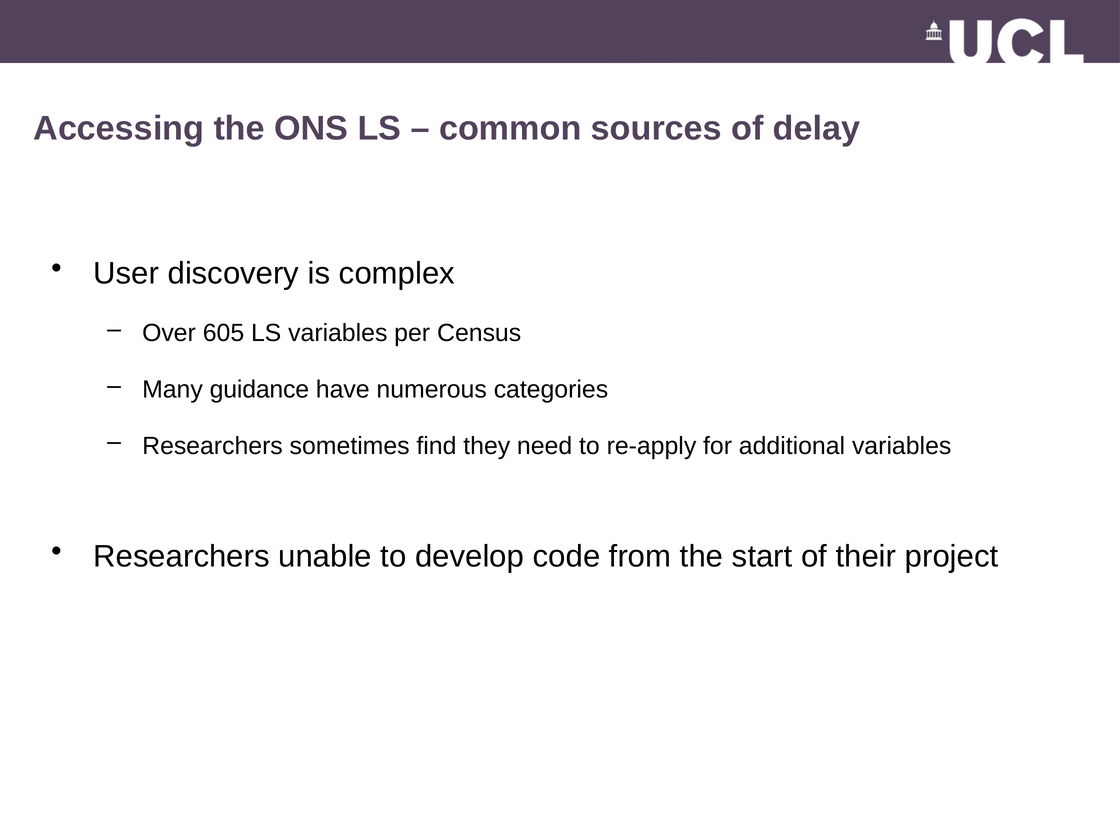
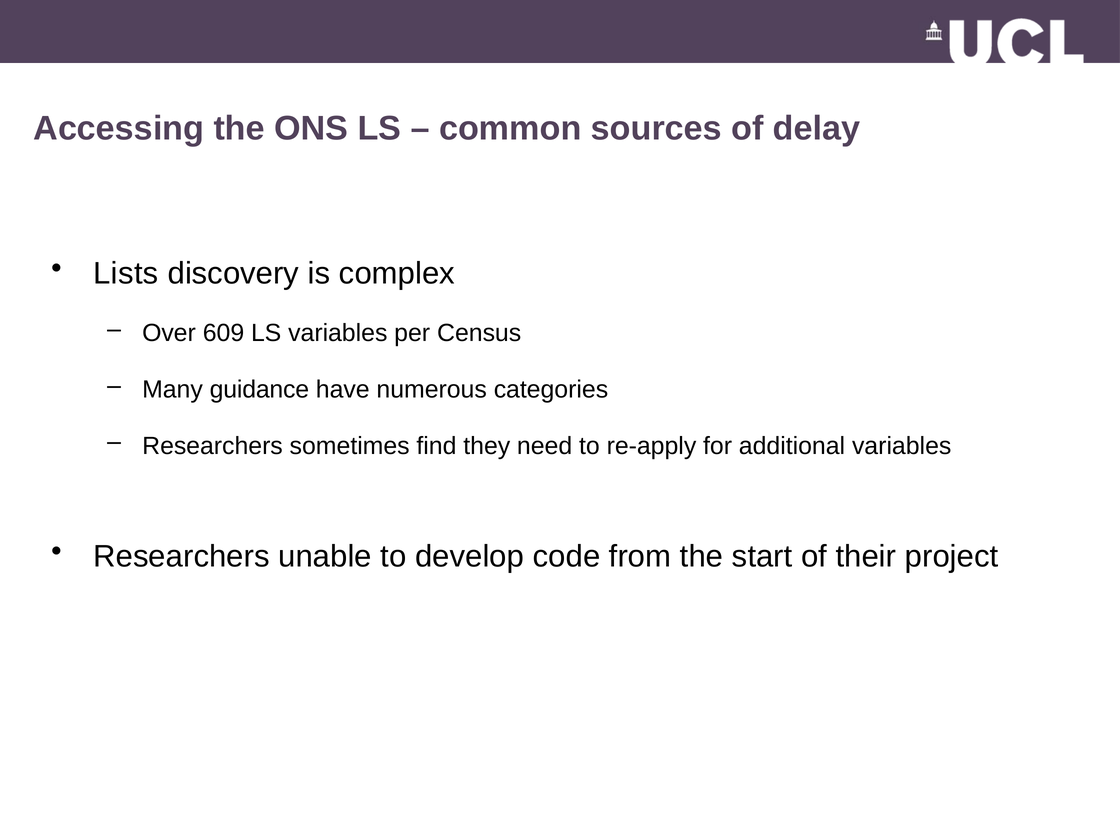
User: User -> Lists
605: 605 -> 609
